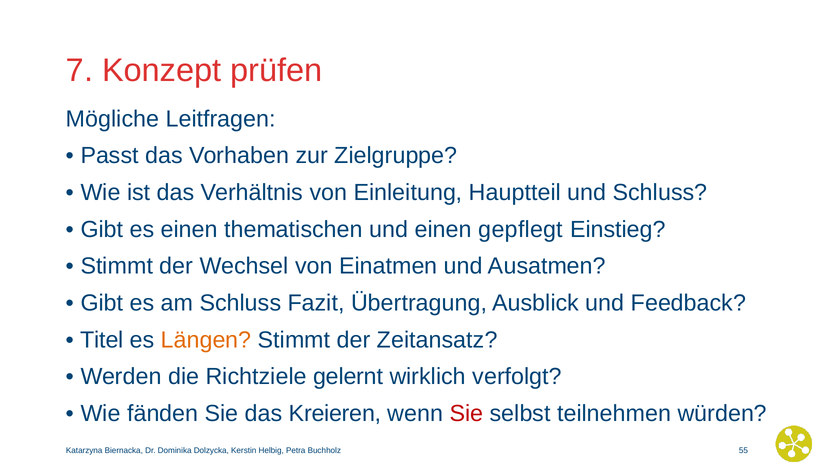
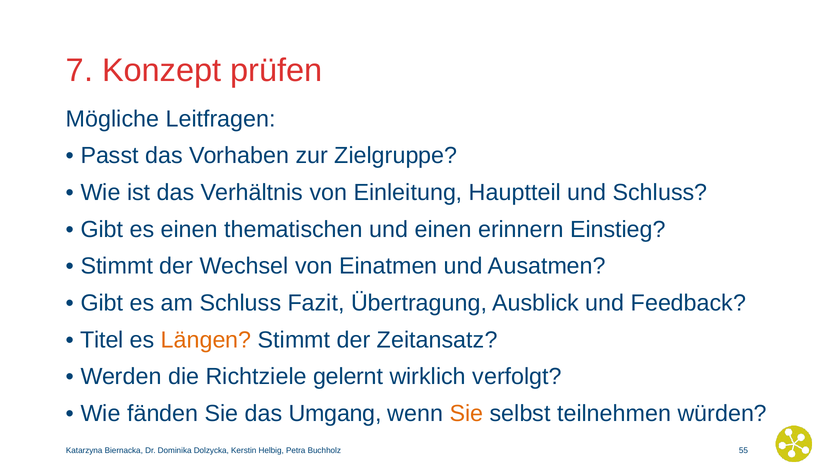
gepflegt: gepflegt -> erinnern
Kreieren: Kreieren -> Umgang
Sie at (466, 413) colour: red -> orange
